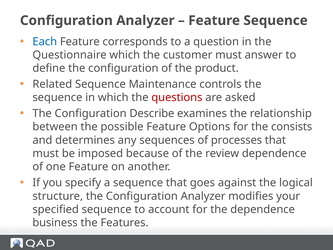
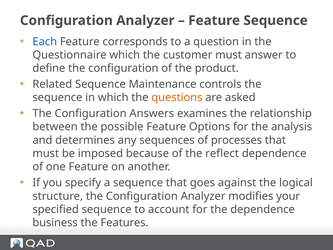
questions colour: red -> orange
Describe: Describe -> Answers
consists: consists -> analysis
review: review -> reflect
